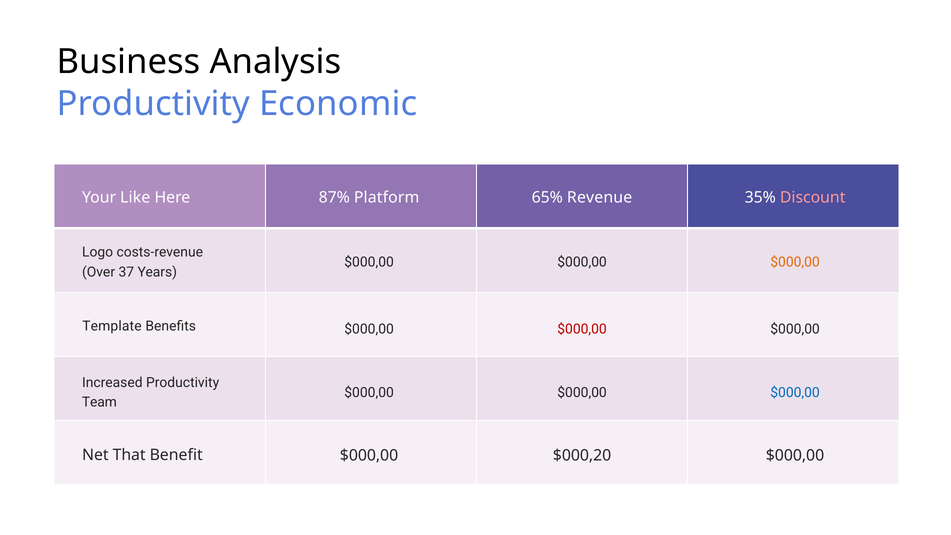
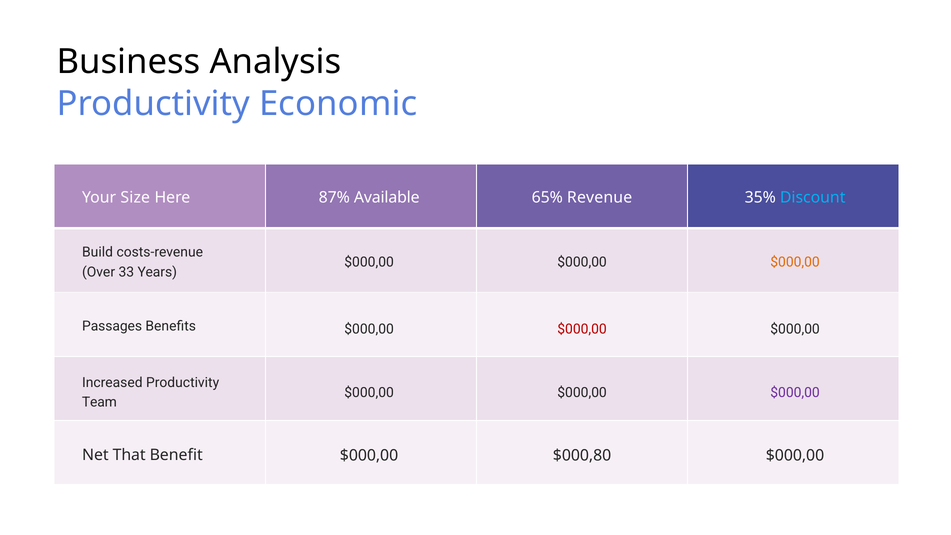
Like: Like -> Size
Platform: Platform -> Available
Discount colour: pink -> light blue
Logo: Logo -> Build
37: 37 -> 33
Template: Template -> Passages
$000,00 at (795, 393) colour: blue -> purple
$000,20: $000,20 -> $000,80
